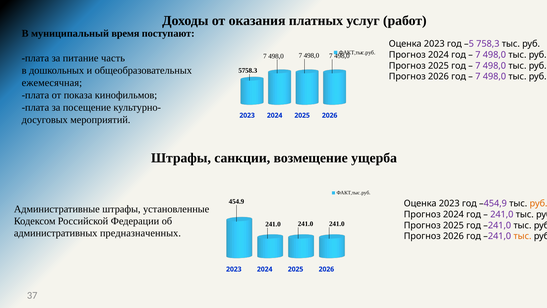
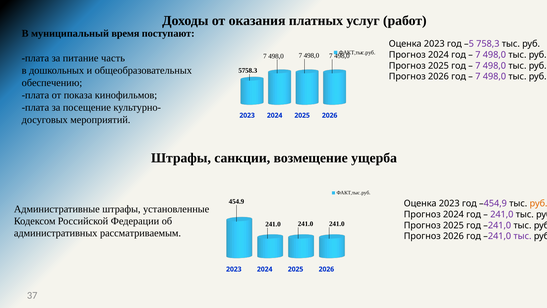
ежемесячная: ежемесячная -> обеспечению
предназначенных: предназначенных -> рассматриваемым
тыс at (523, 236) colour: orange -> purple
